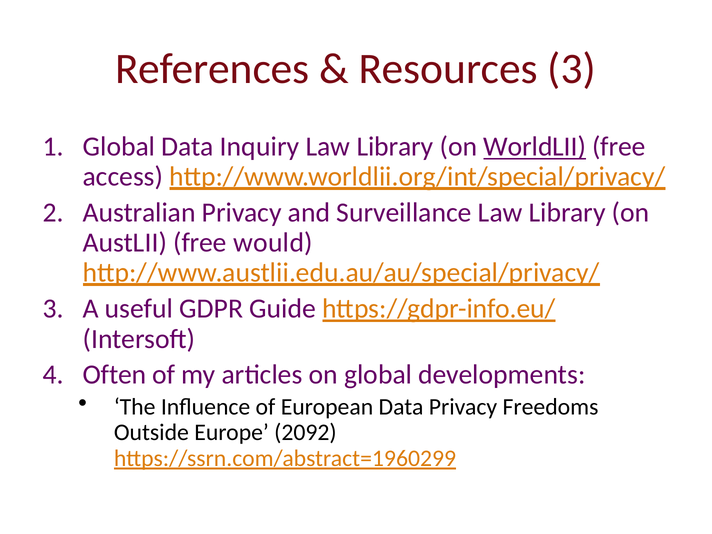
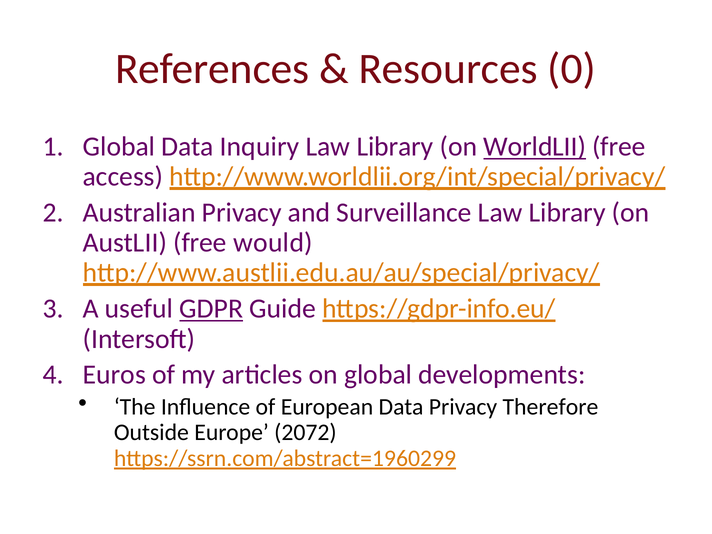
Resources 3: 3 -> 0
GDPR underline: none -> present
Often: Often -> Euros
Freedoms: Freedoms -> Therefore
2092: 2092 -> 2072
